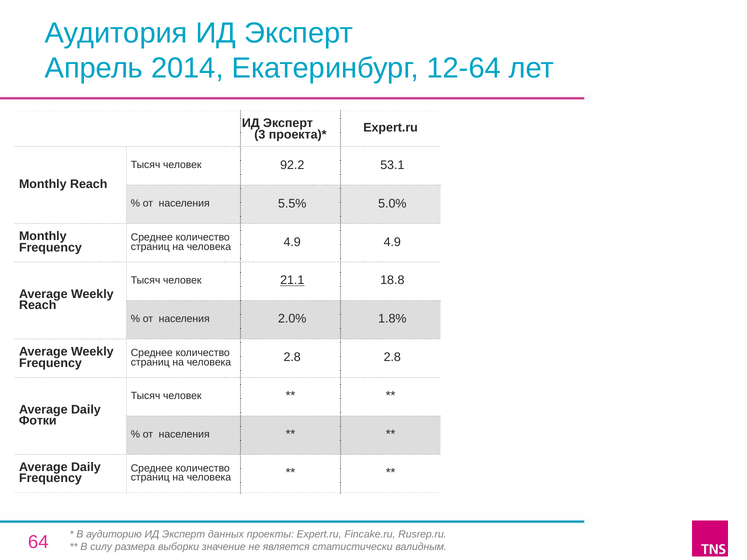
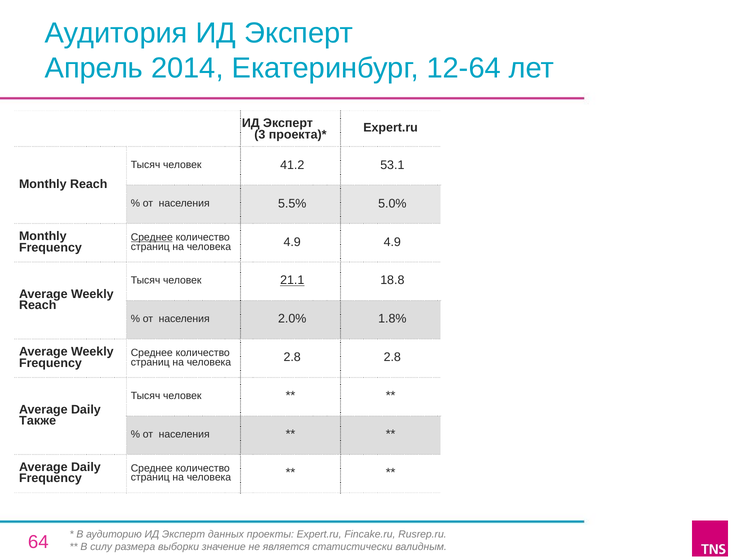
92.2: 92.2 -> 41.2
Среднее at (152, 237) underline: none -> present
Фотки: Фотки -> Также
